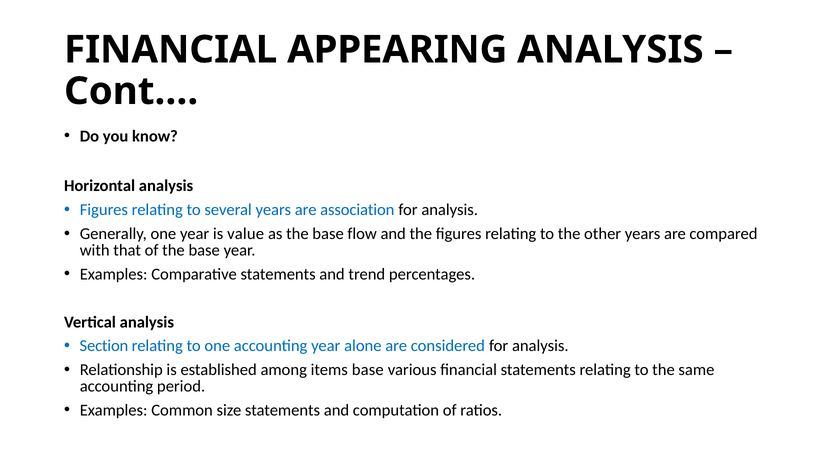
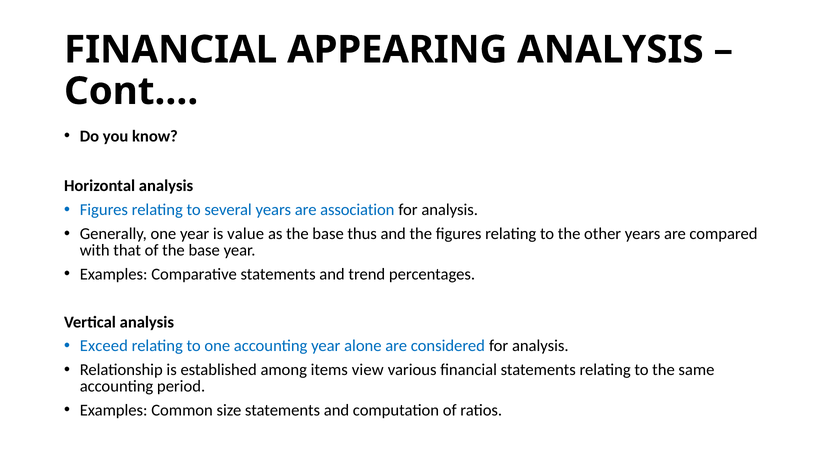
flow: flow -> thus
Section: Section -> Exceed
items base: base -> view
